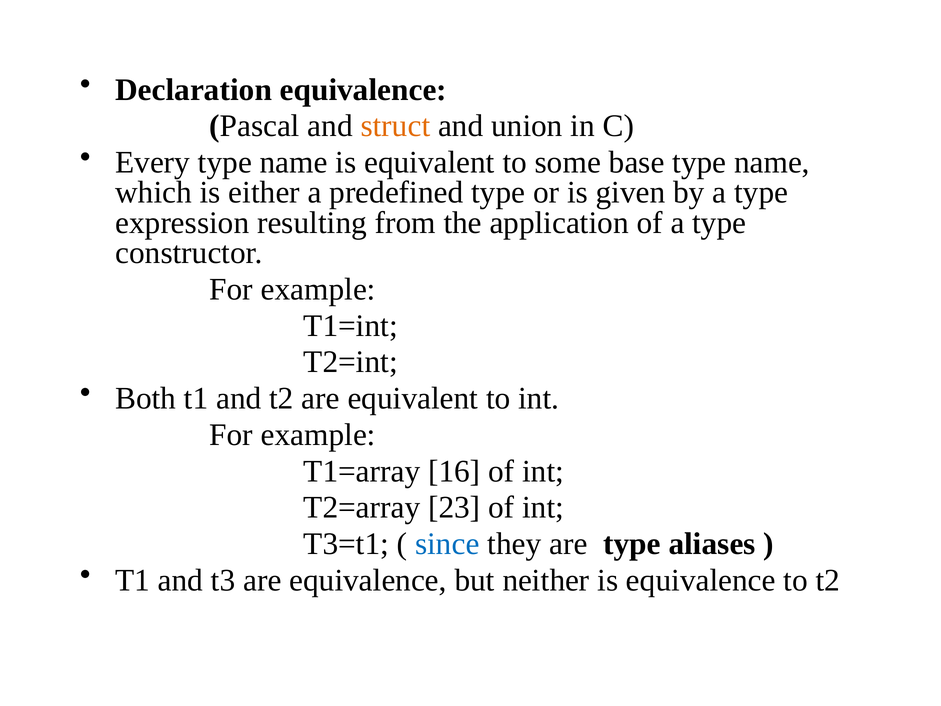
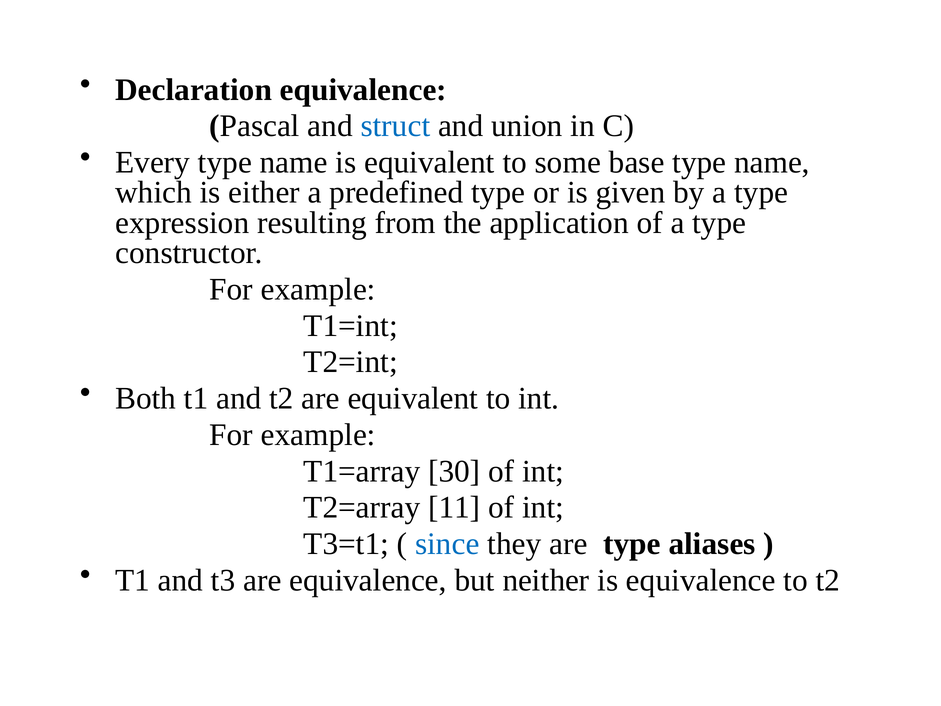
struct colour: orange -> blue
16: 16 -> 30
23: 23 -> 11
